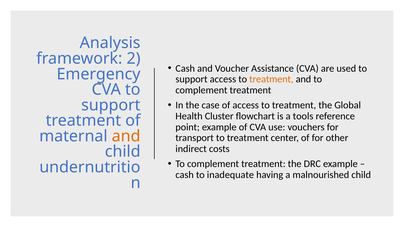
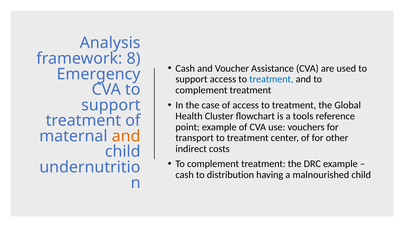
2: 2 -> 8
treatment at (271, 79) colour: orange -> blue
inadequate: inadequate -> distribution
